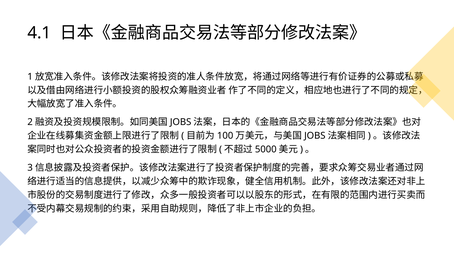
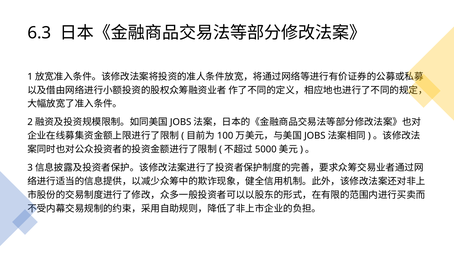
4.1: 4.1 -> 6.3
